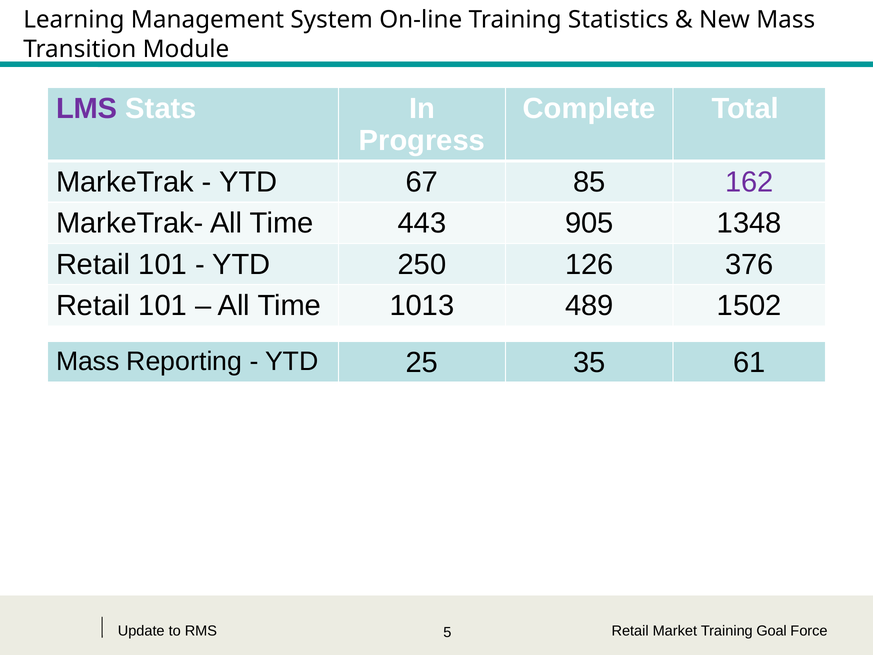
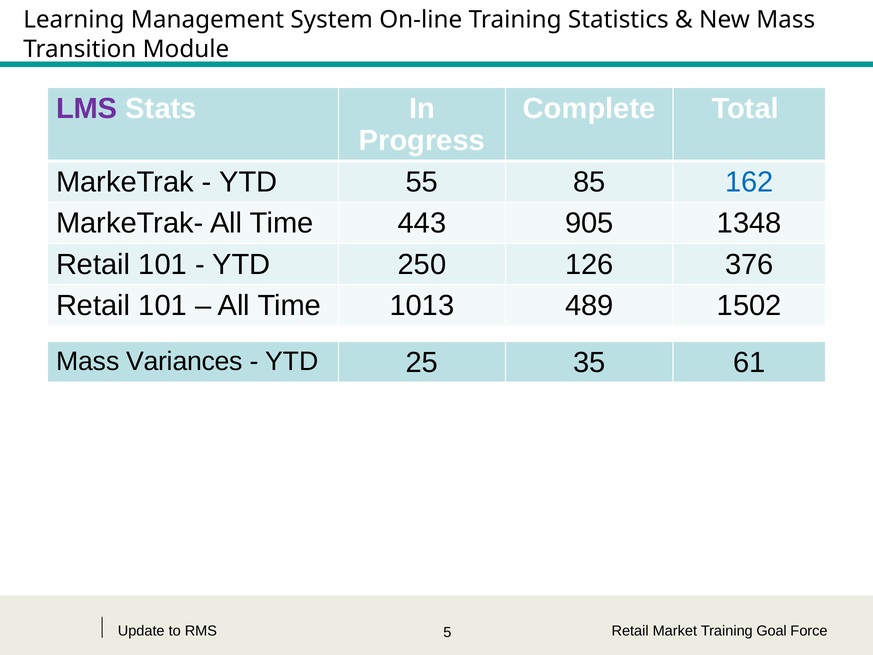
67: 67 -> 55
162 colour: purple -> blue
Reporting: Reporting -> Variances
